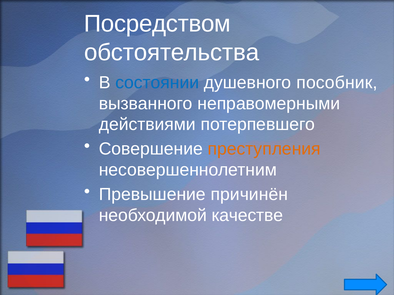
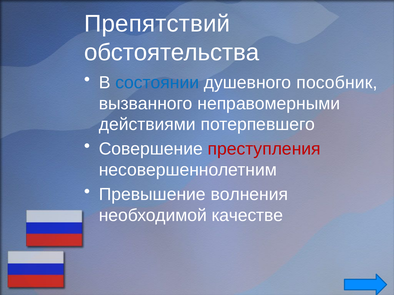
Посредством: Посредством -> Препятствий
преступления colour: orange -> red
причинён: причинён -> волнения
